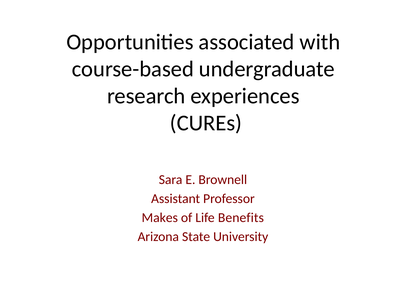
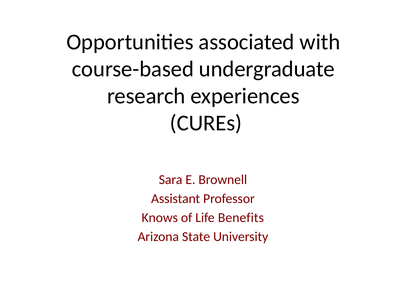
Makes: Makes -> Knows
